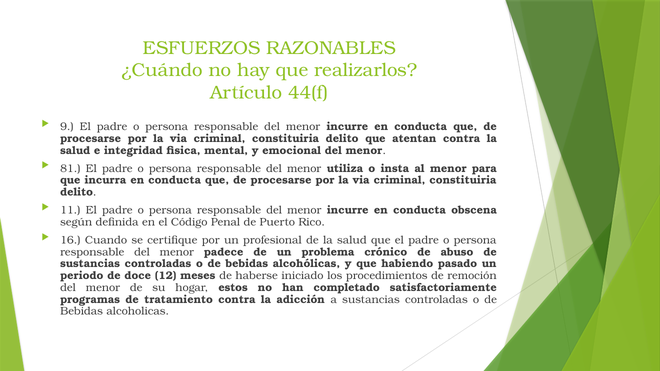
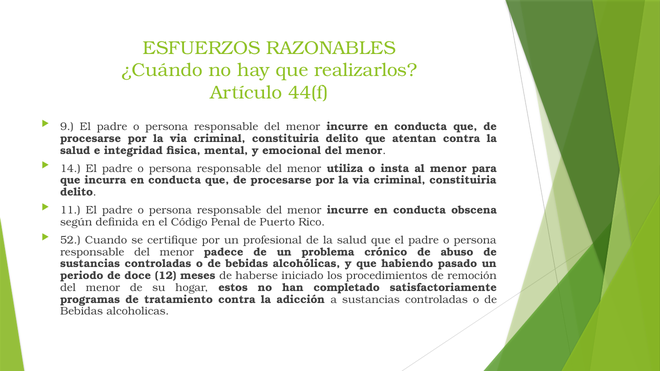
81: 81 -> 14
16: 16 -> 52
